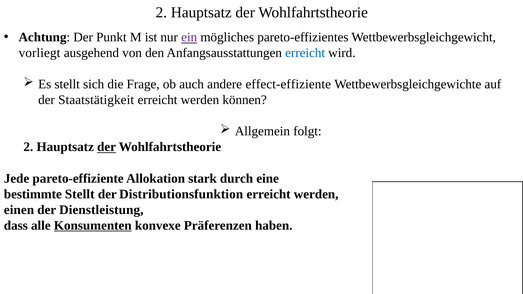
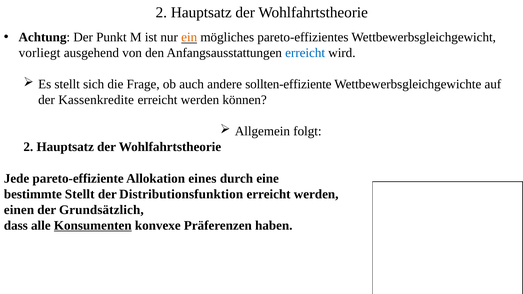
ein colour: purple -> orange
effect-effiziente: effect-effiziente -> sollten-effiziente
Staatstätigkeit: Staatstätigkeit -> Kassenkredite
der at (107, 147) underline: present -> none
stark: stark -> eines
Dienstleistung: Dienstleistung -> Grundsätzlich
